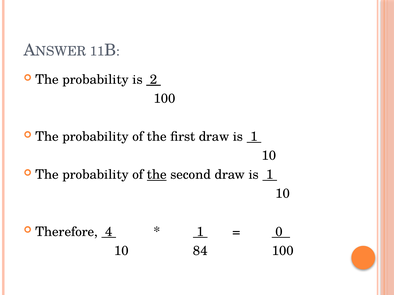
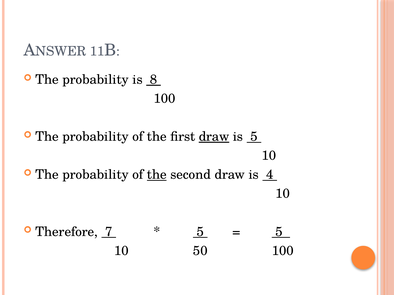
2: 2 -> 8
draw at (214, 137) underline: none -> present
1 at (254, 137): 1 -> 5
second draw is 1: 1 -> 4
4: 4 -> 7
1 at (200, 232): 1 -> 5
0 at (279, 232): 0 -> 5
84: 84 -> 50
